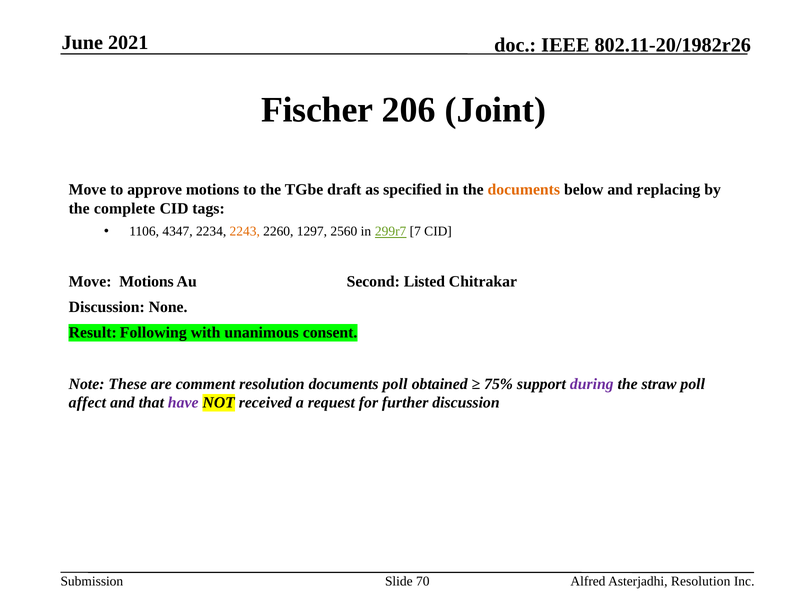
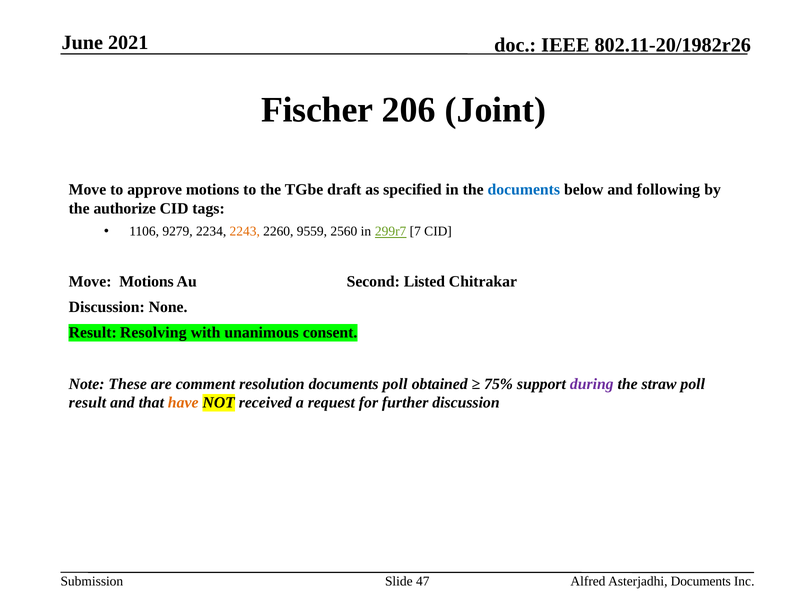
documents at (524, 190) colour: orange -> blue
replacing: replacing -> following
complete: complete -> authorize
4347: 4347 -> 9279
1297: 1297 -> 9559
Following: Following -> Resolving
affect at (87, 403): affect -> result
have colour: purple -> orange
70: 70 -> 47
Asterjadhi Resolution: Resolution -> Documents
